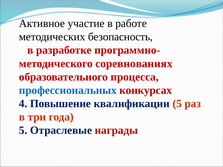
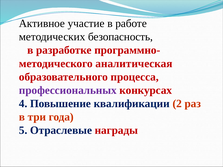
соревнованиях: соревнованиях -> аналитическая
профессиональных colour: blue -> purple
квалификации 5: 5 -> 2
